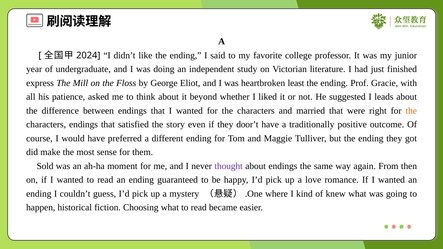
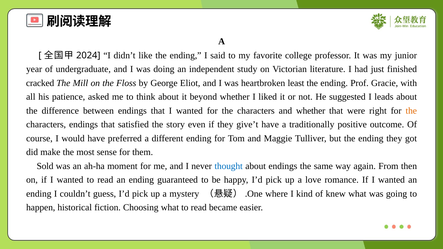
express: express -> cracked
and married: married -> whether
door’t: door’t -> give’t
thought colour: purple -> blue
